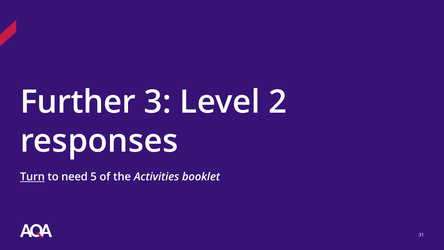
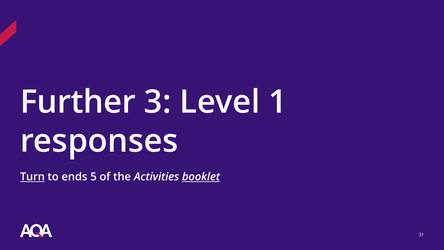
2: 2 -> 1
need: need -> ends
booklet underline: none -> present
